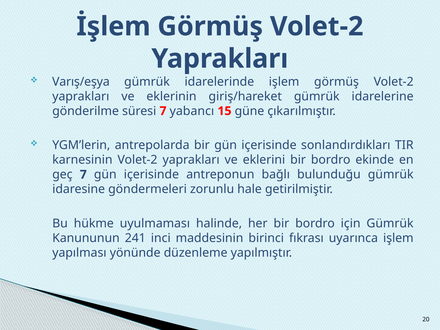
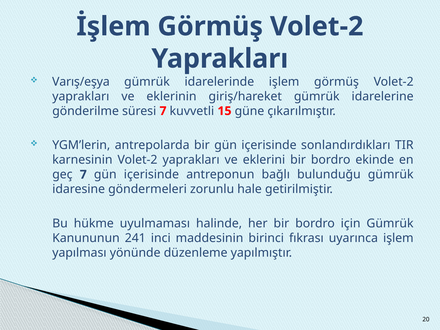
yabancı: yabancı -> kuvvetli
